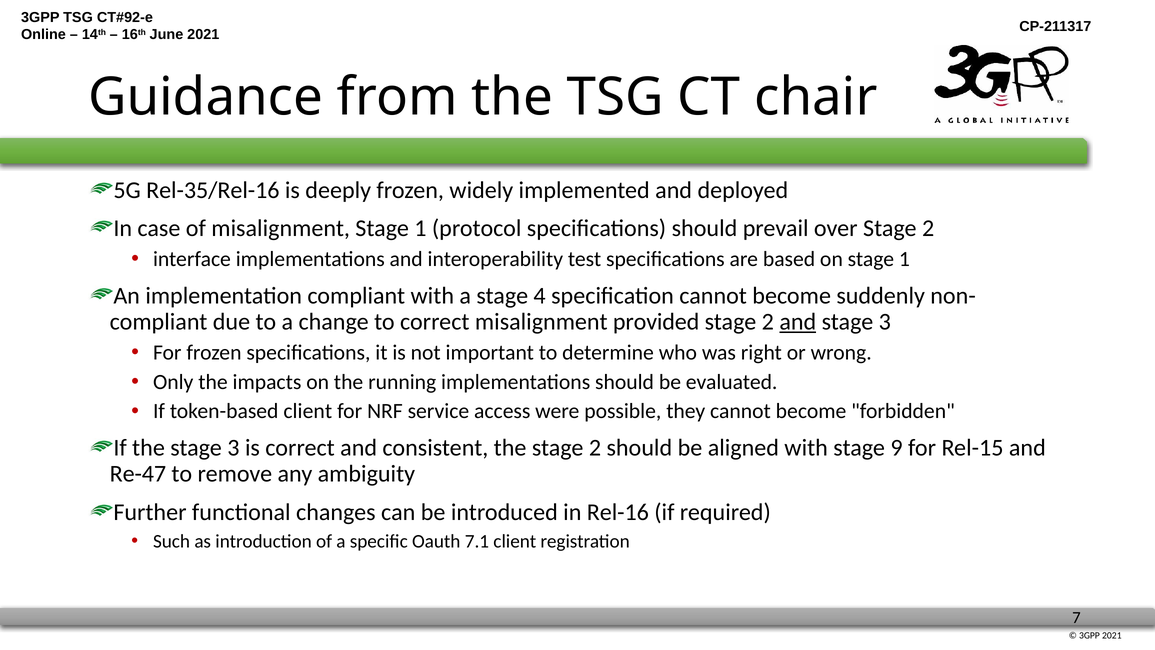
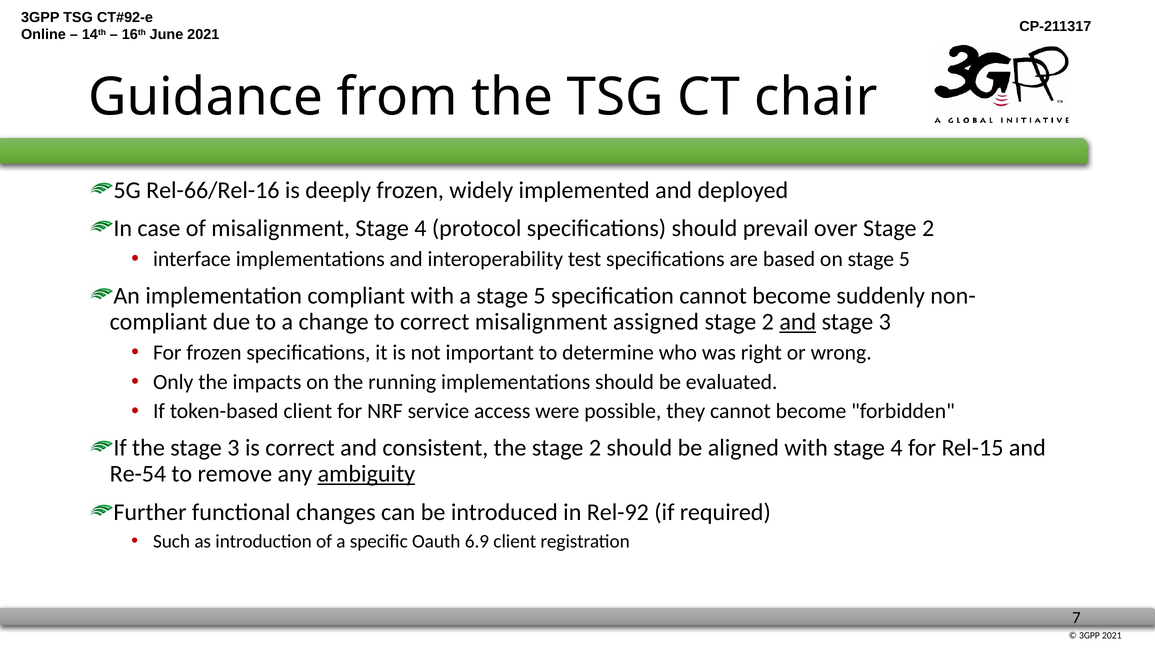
Rel-35/Rel-16: Rel-35/Rel-16 -> Rel-66/Rel-16
misalignment Stage 1: 1 -> 4
on stage 1: 1 -> 5
a stage 4: 4 -> 5
provided: provided -> assigned
with stage 9: 9 -> 4
Re-47: Re-47 -> Re-54
ambiguity underline: none -> present
Rel-16: Rel-16 -> Rel-92
7.1: 7.1 -> 6.9
